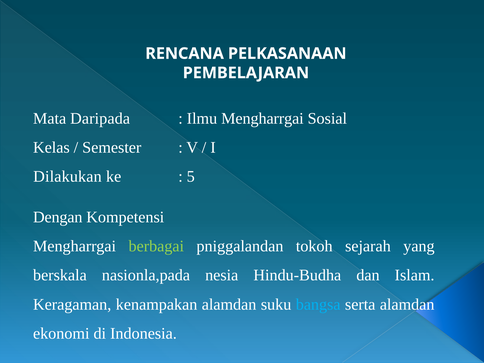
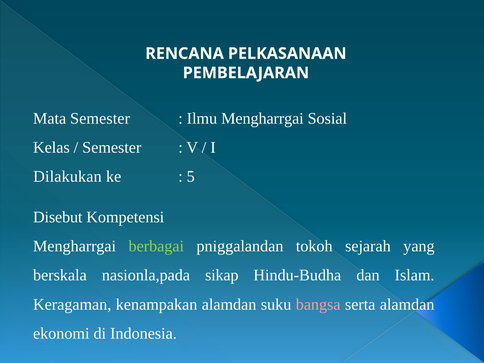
Mata Daripada: Daripada -> Semester
Dengan: Dengan -> Disebut
nesia: nesia -> sikap
bangsa colour: light blue -> pink
